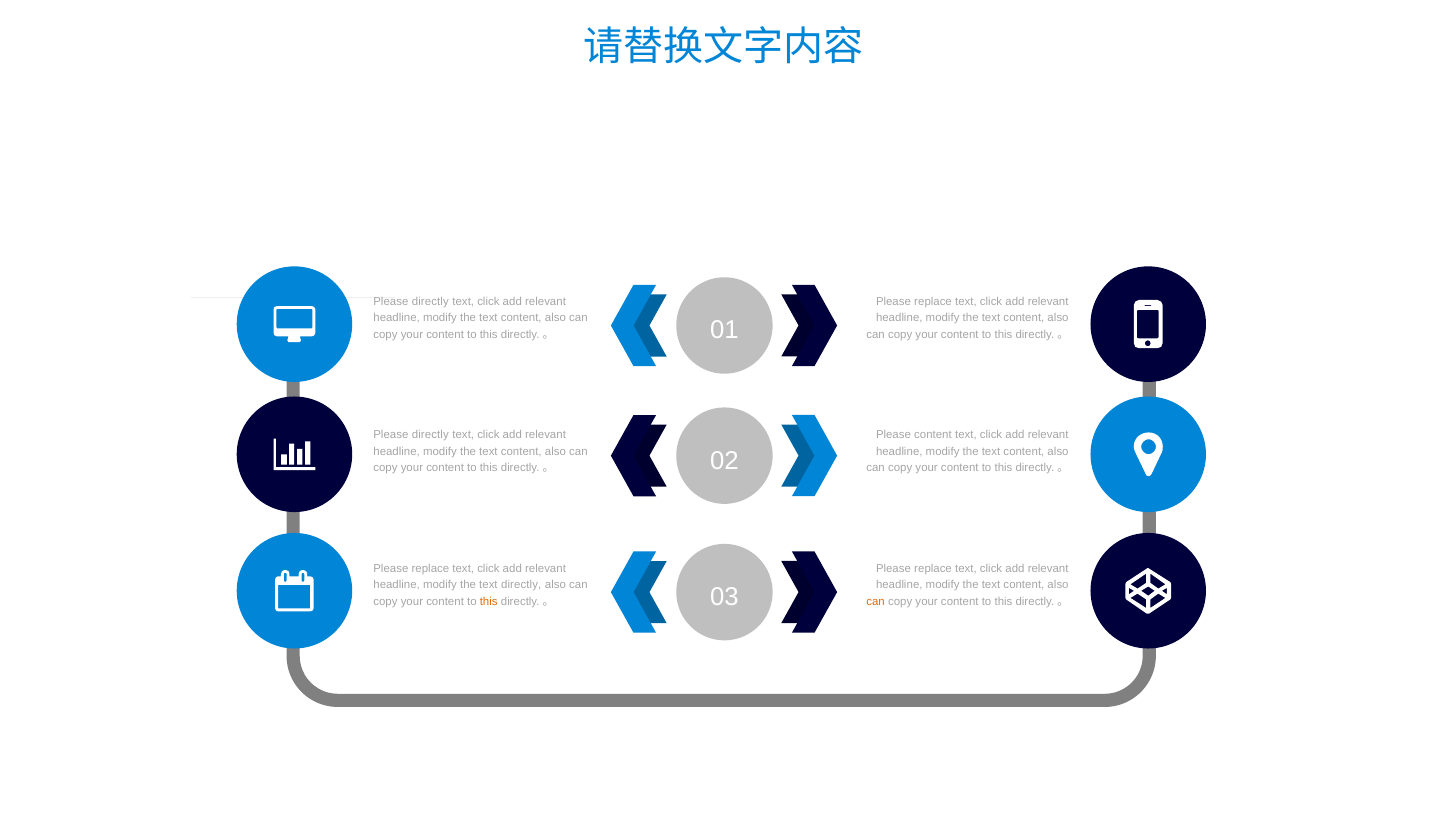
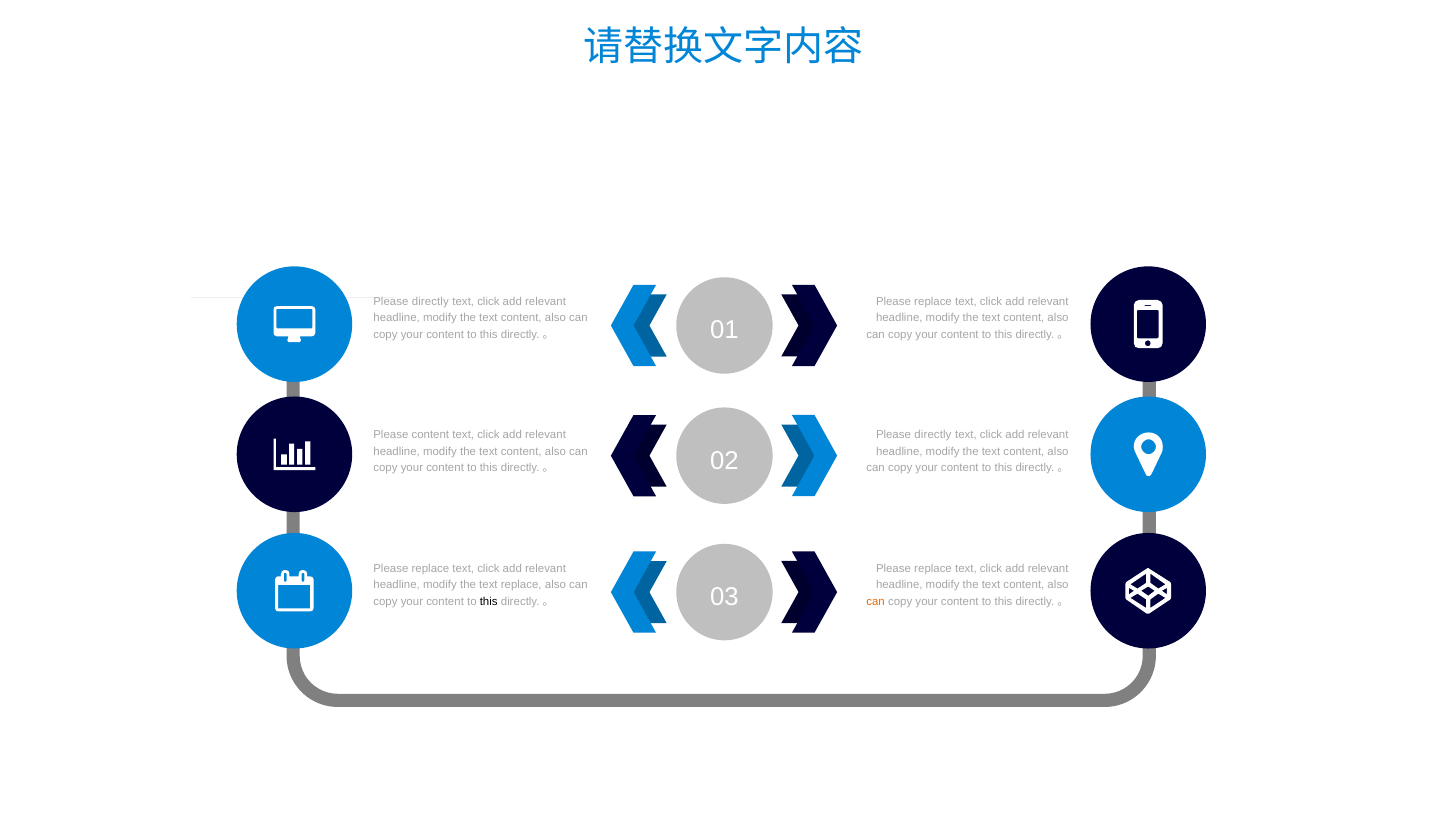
directly at (430, 435): directly -> content
content at (933, 435): content -> directly
text directly: directly -> replace
this at (489, 601) colour: orange -> black
